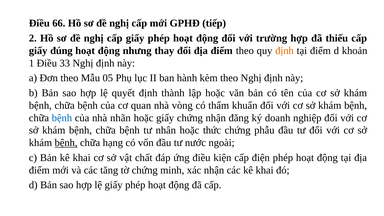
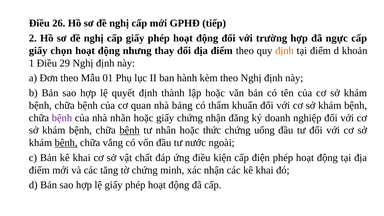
66: 66 -> 26
thiếu: thiếu -> ngực
đúng: đúng -> chọn
33: 33 -> 29
05: 05 -> 01
vòng: vòng -> bảng
bệnh at (62, 118) colour: blue -> purple
bệnh at (130, 130) underline: none -> present
phẫu: phẫu -> uống
hạng: hạng -> vắng
